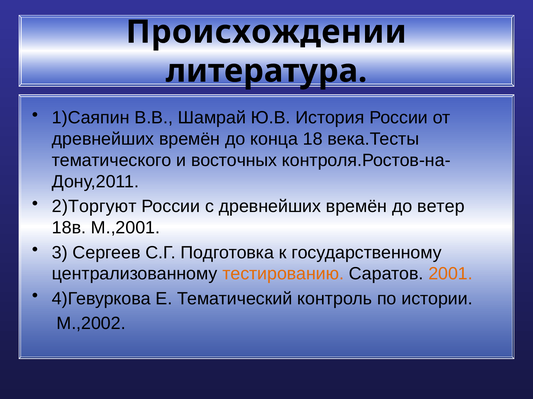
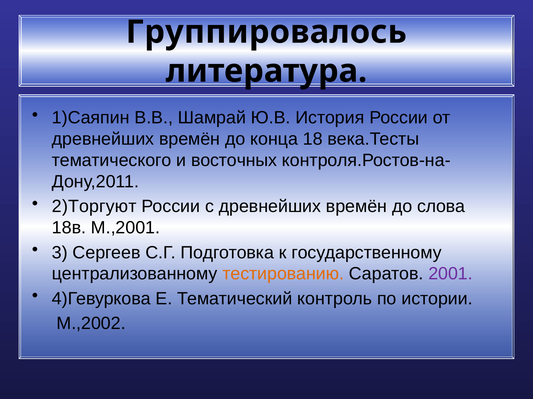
Происхождении: Происхождении -> Группировалось
ветер: ветер -> слова
2001 colour: orange -> purple
